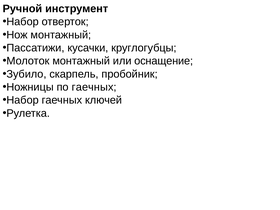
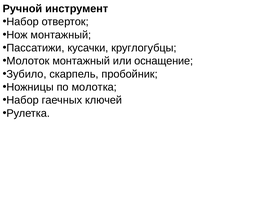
по гаечных: гаечных -> молотка
